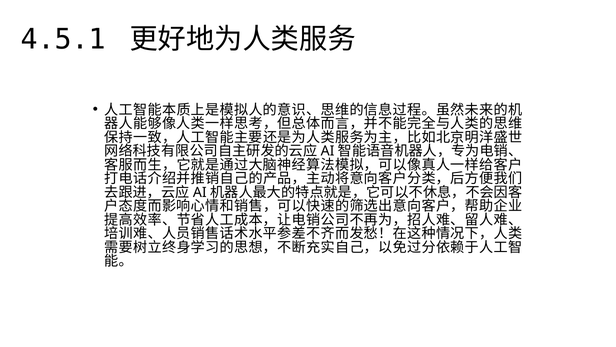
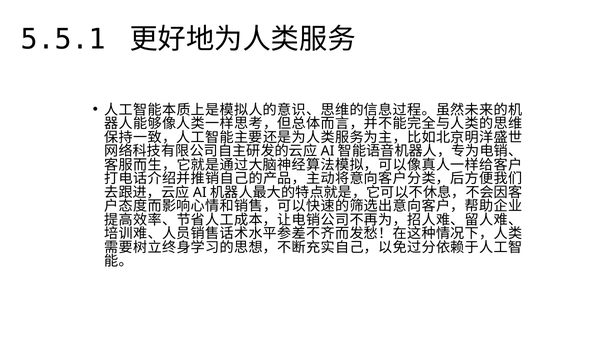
4.5.1: 4.5.1 -> 5.5.1
